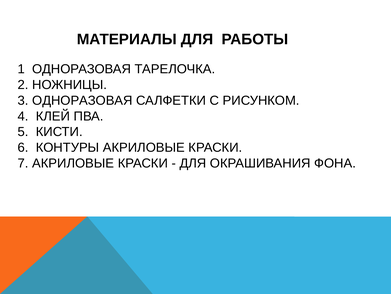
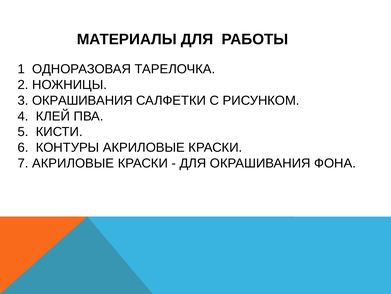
3 ОДНОРАЗОВАЯ: ОДНОРАЗОВАЯ -> ОКРАШИВАНИЯ
